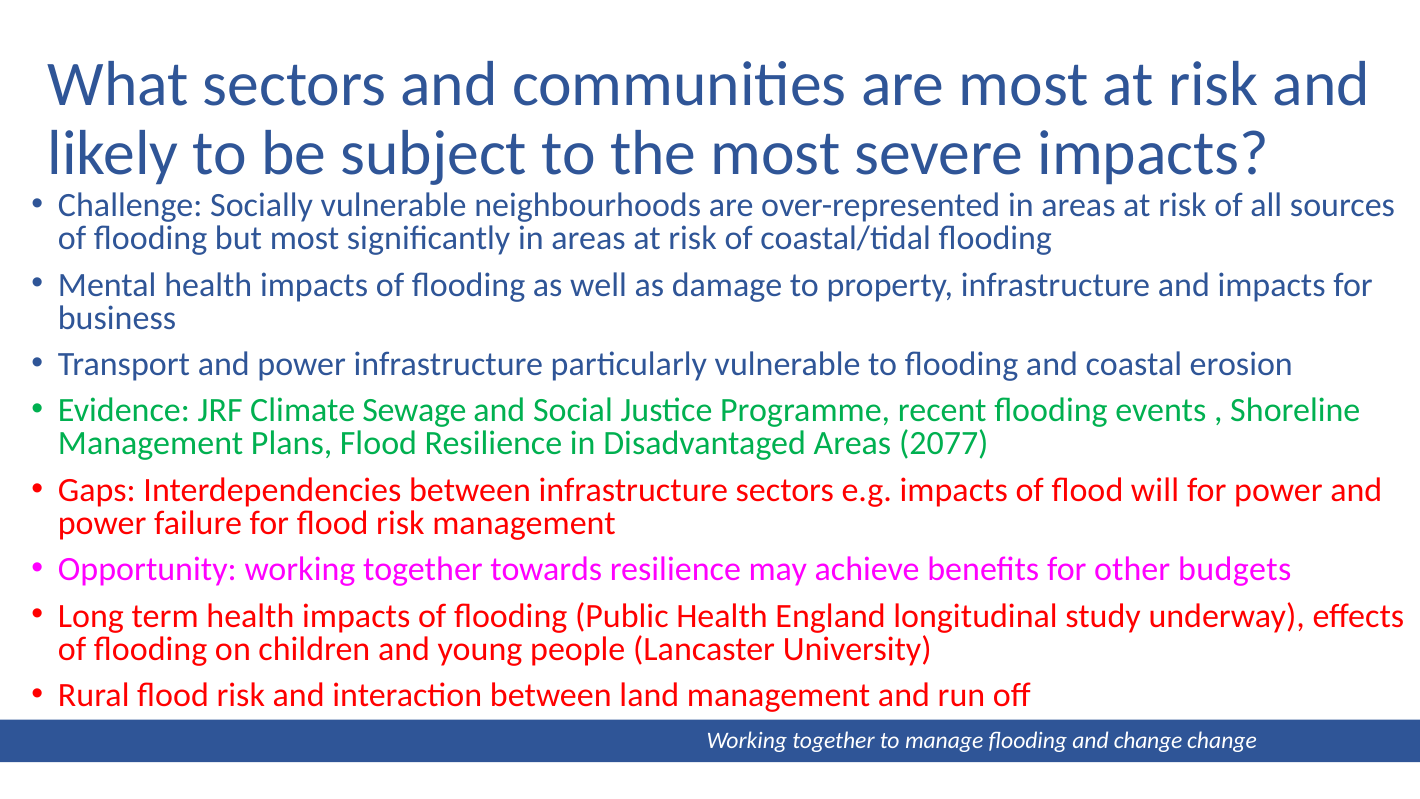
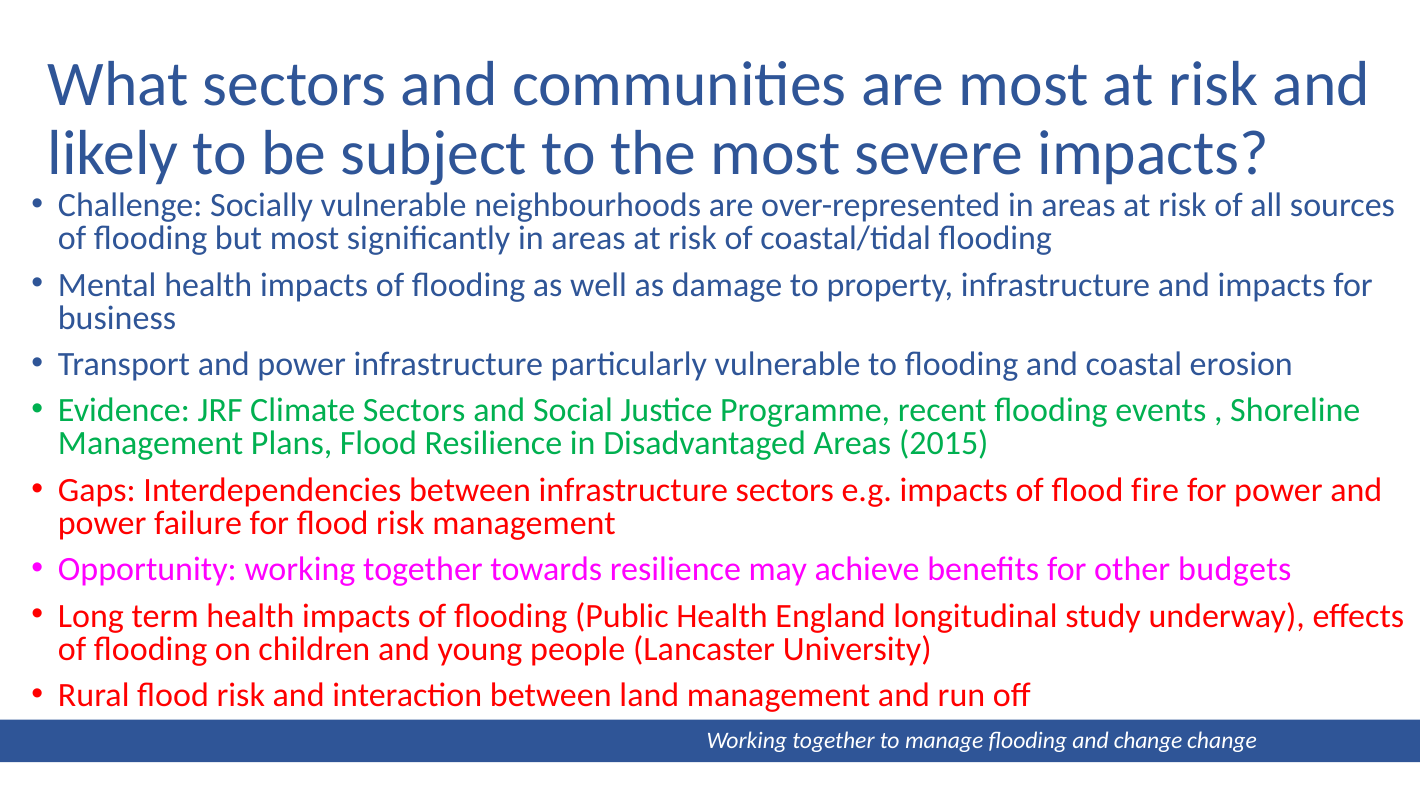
Climate Sewage: Sewage -> Sectors
2077: 2077 -> 2015
will: will -> fire
